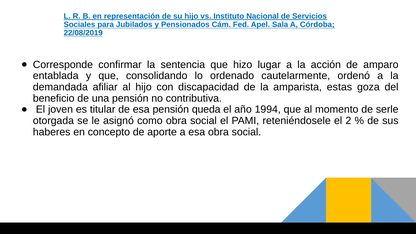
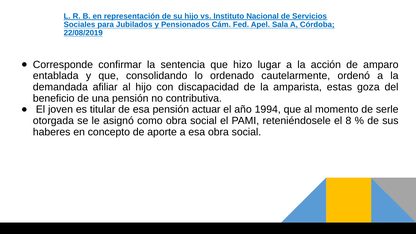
queda: queda -> actuar
2: 2 -> 8
